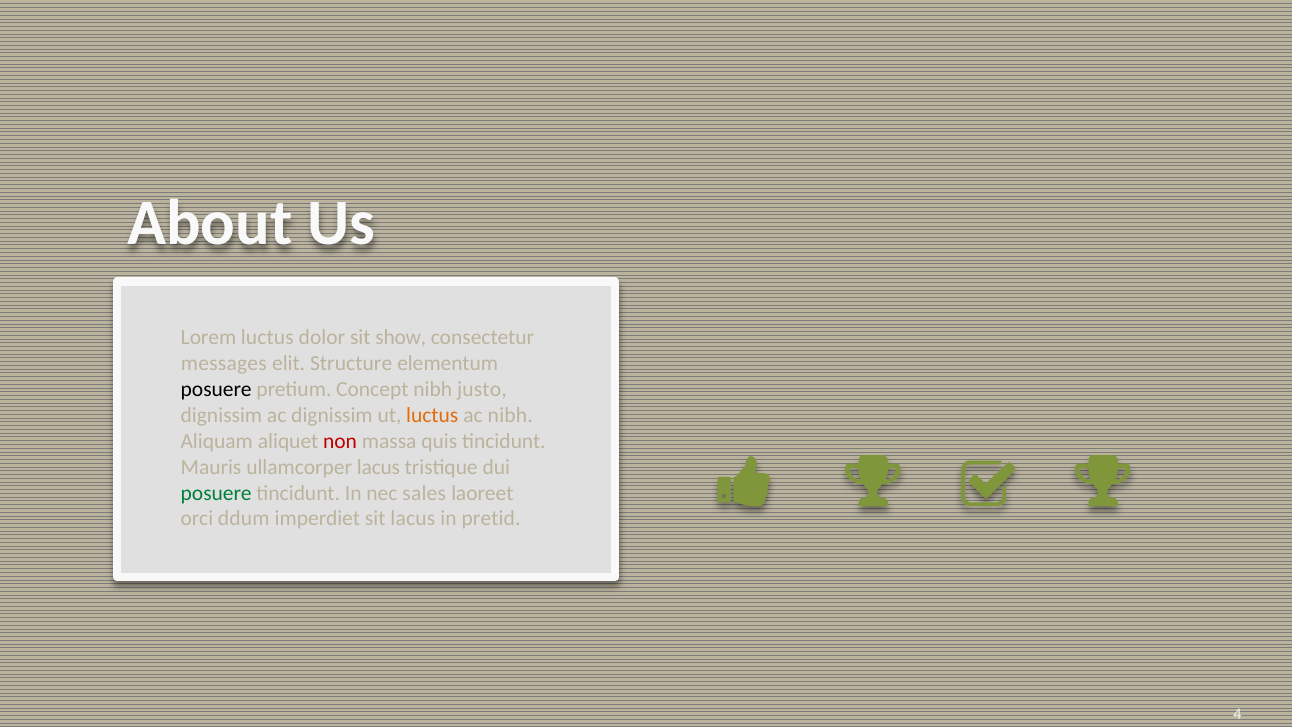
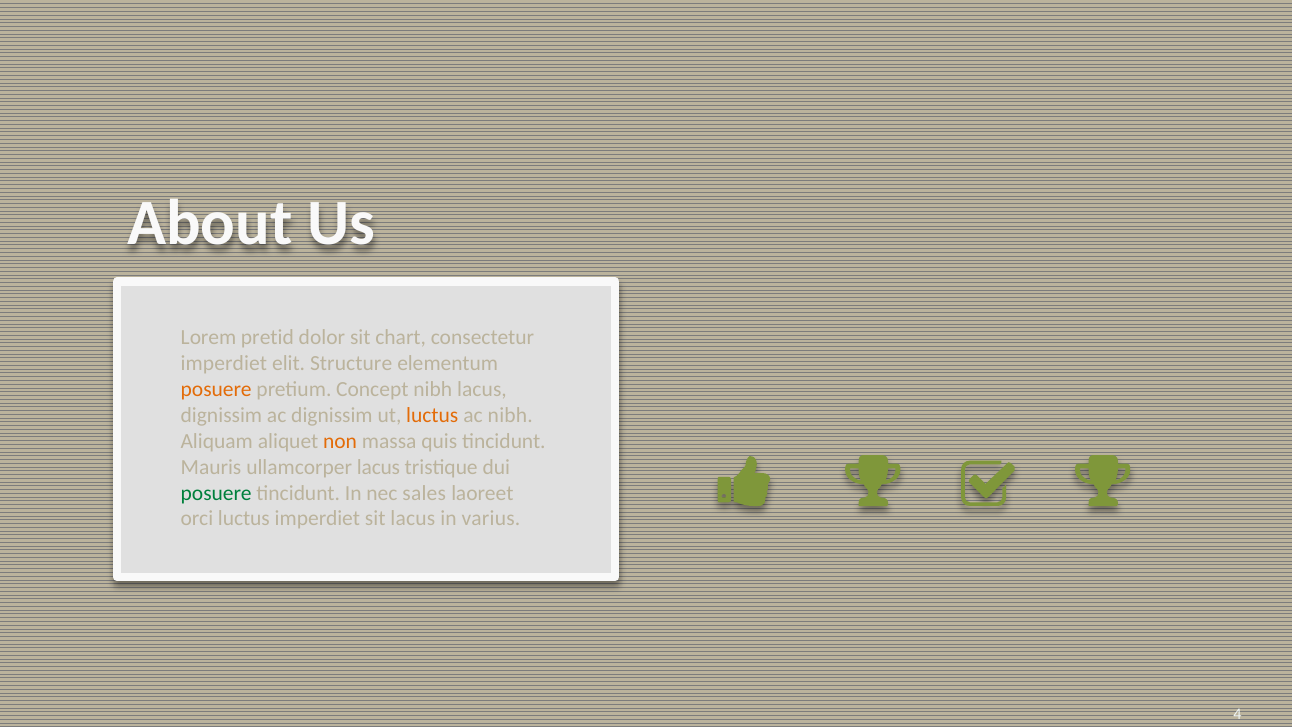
Lorem luctus: luctus -> pretid
show: show -> chart
messages at (224, 364): messages -> imperdiet
posuere at (216, 389) colour: black -> orange
nibh justo: justo -> lacus
non colour: red -> orange
orci ddum: ddum -> luctus
pretid: pretid -> varius
